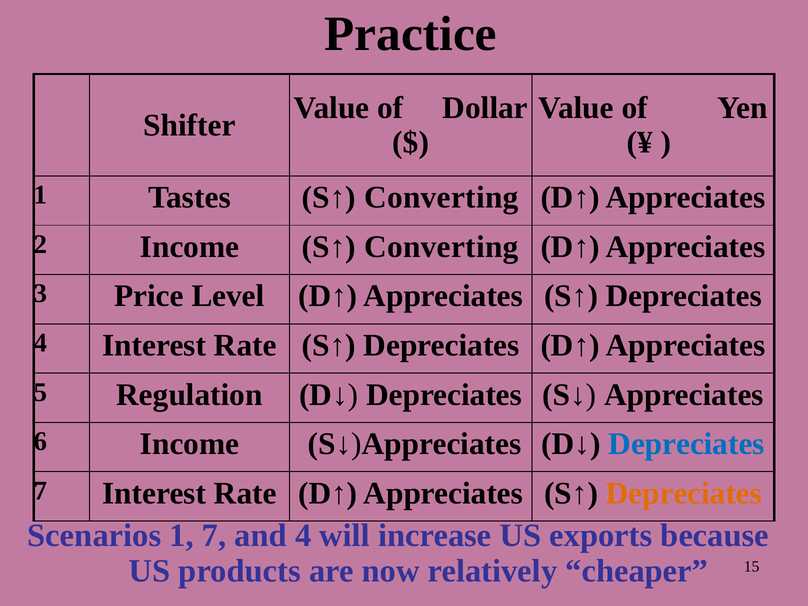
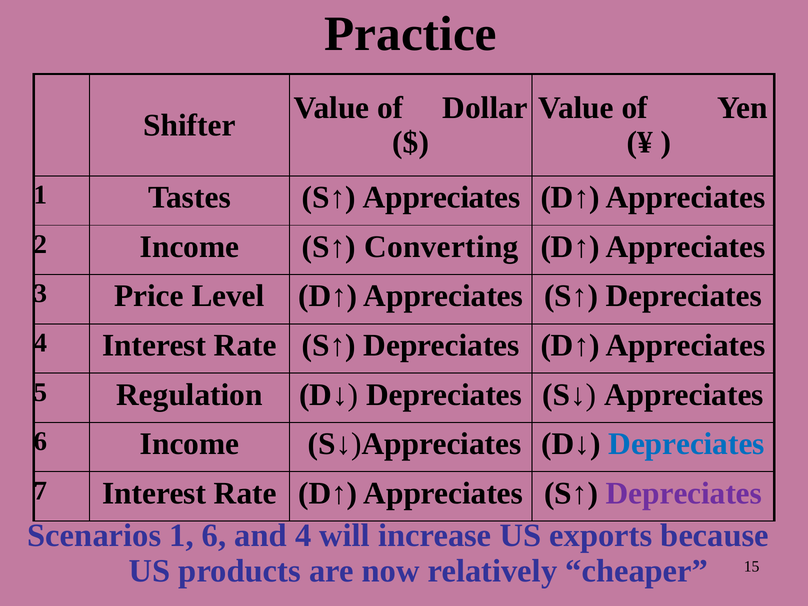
Tastes S↑ Converting: Converting -> Appreciates
Depreciates at (684, 493) colour: orange -> purple
1 7: 7 -> 6
